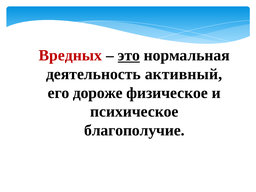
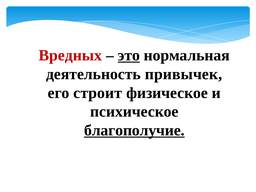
активный: активный -> привычек
дороже: дороже -> строит
благополучие underline: none -> present
